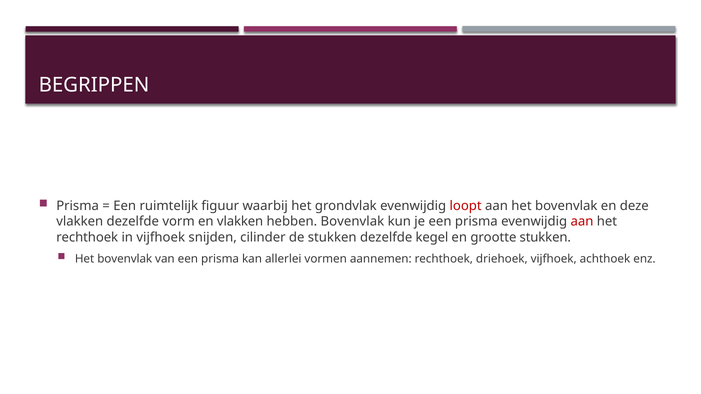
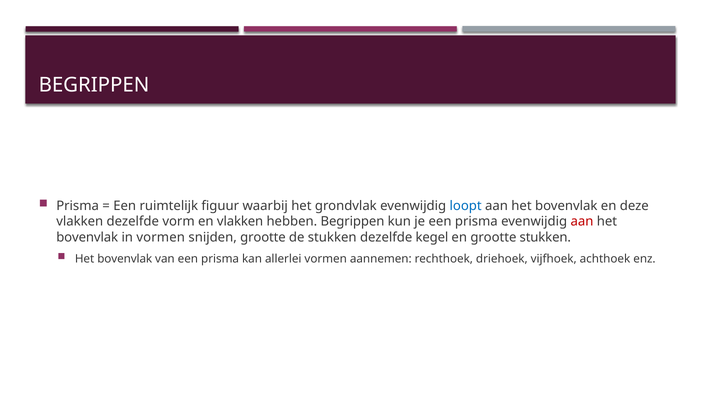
loopt colour: red -> blue
hebben Bovenvlak: Bovenvlak -> Begrippen
rechthoek at (87, 237): rechthoek -> bovenvlak
in vijfhoek: vijfhoek -> vormen
snijden cilinder: cilinder -> grootte
